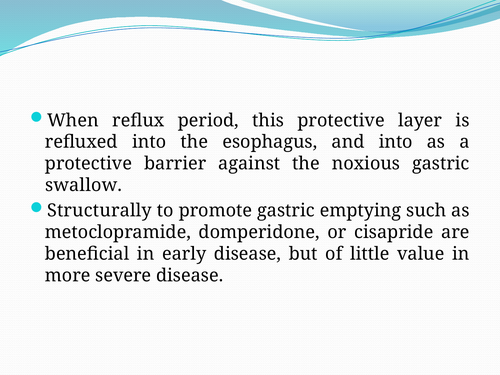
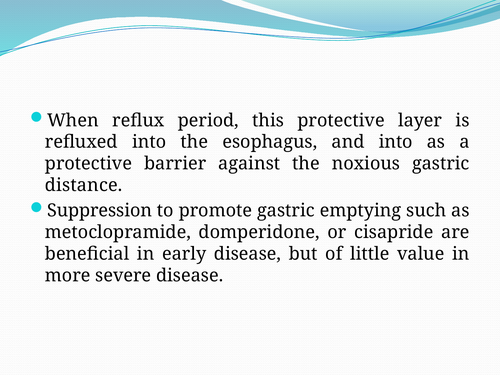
swallow: swallow -> distance
Structurally: Structurally -> Suppression
